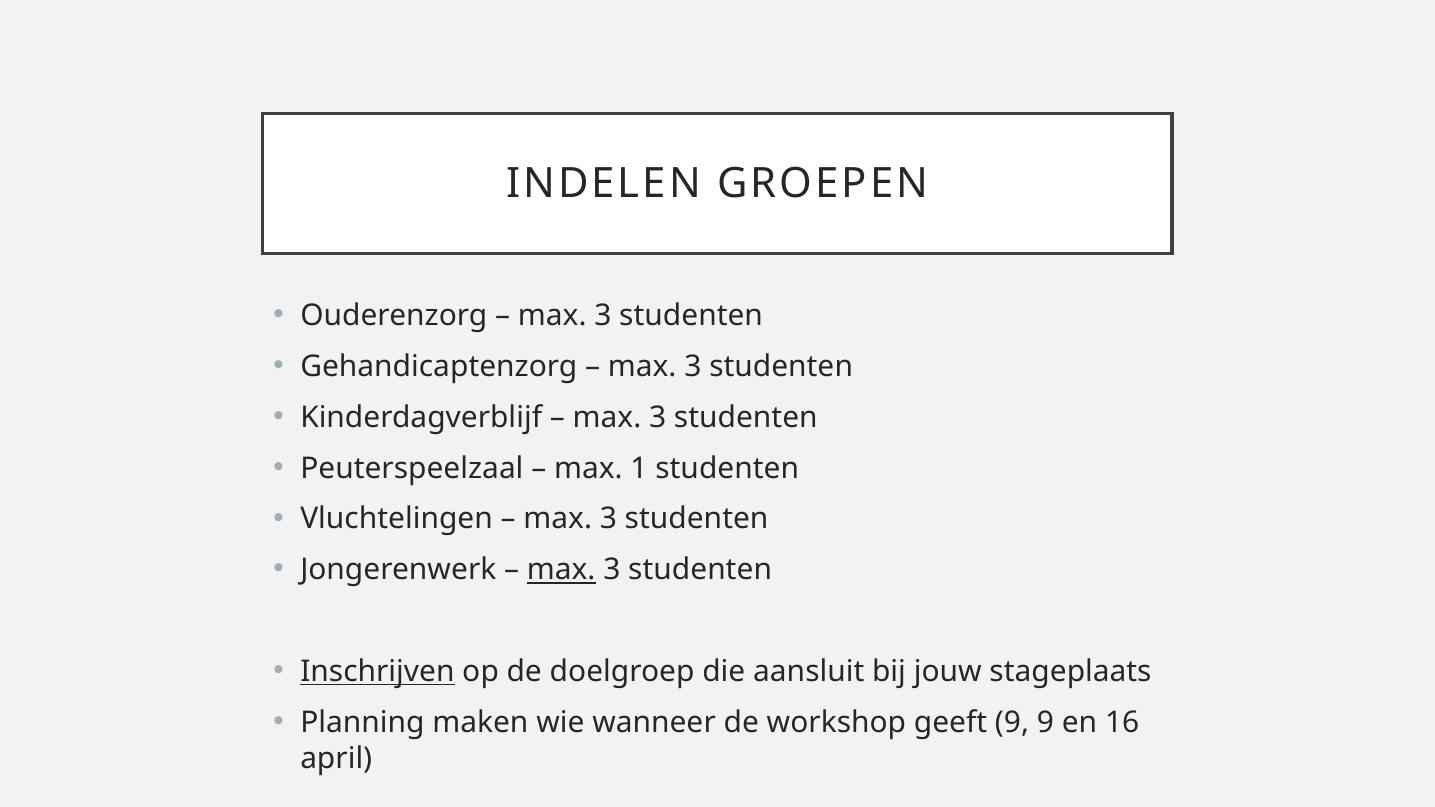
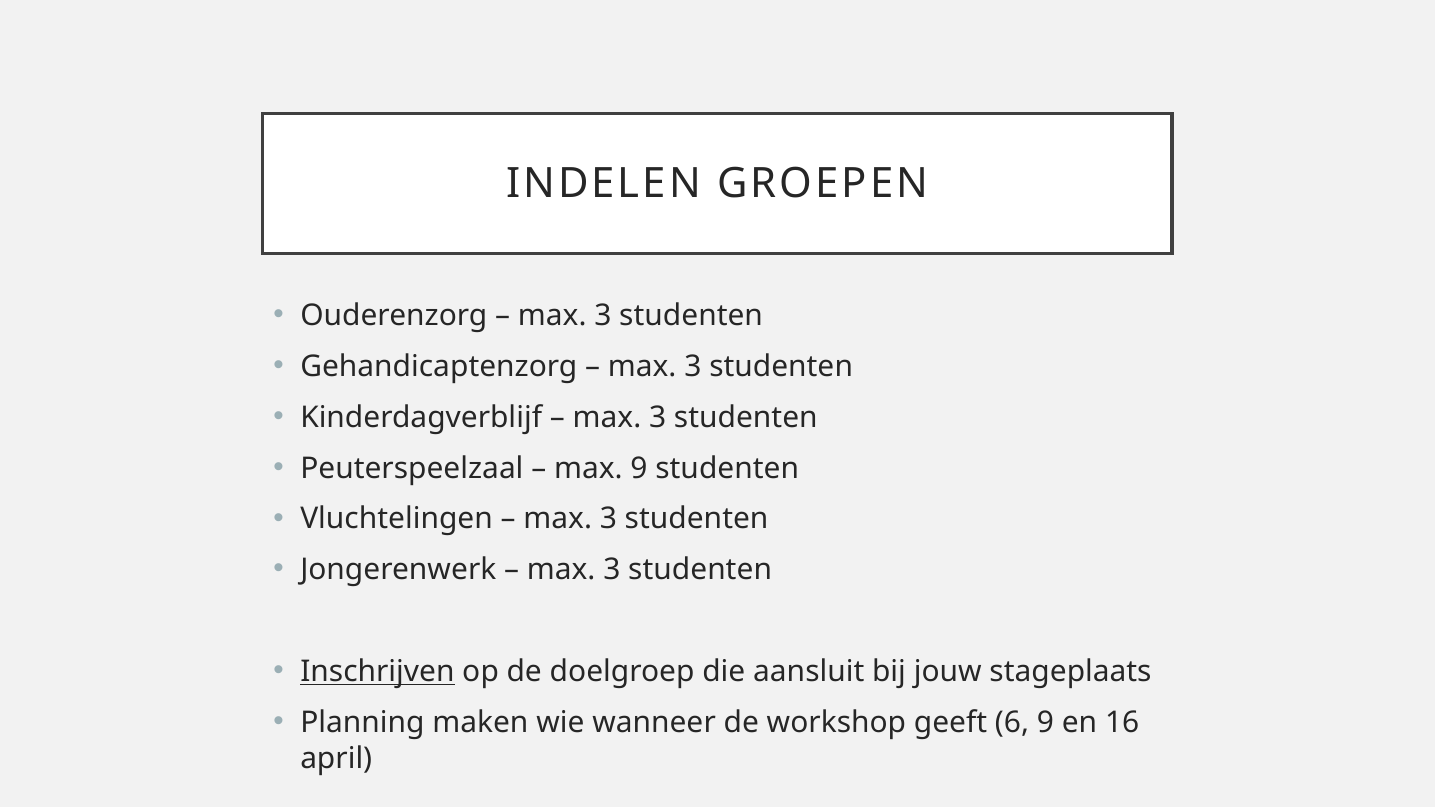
max 1: 1 -> 9
max at (561, 570) underline: present -> none
geeft 9: 9 -> 6
